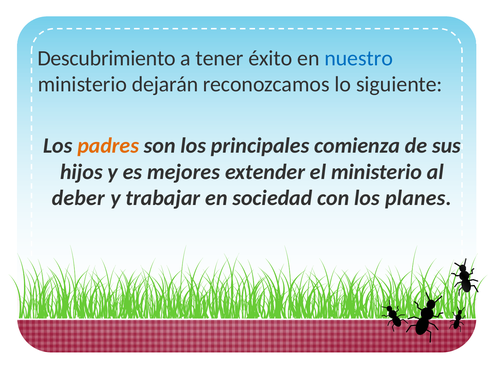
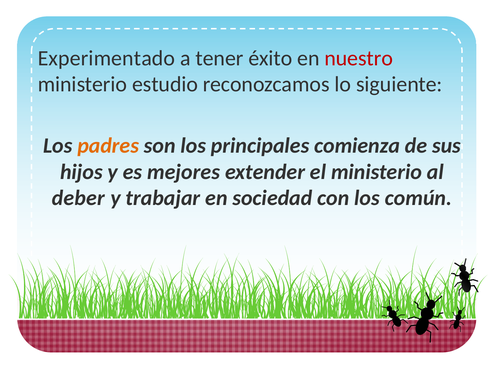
Descubrimiento: Descubrimiento -> Experimentado
nuestro colour: blue -> red
dejarán: dejarán -> estudio
planes: planes -> común
